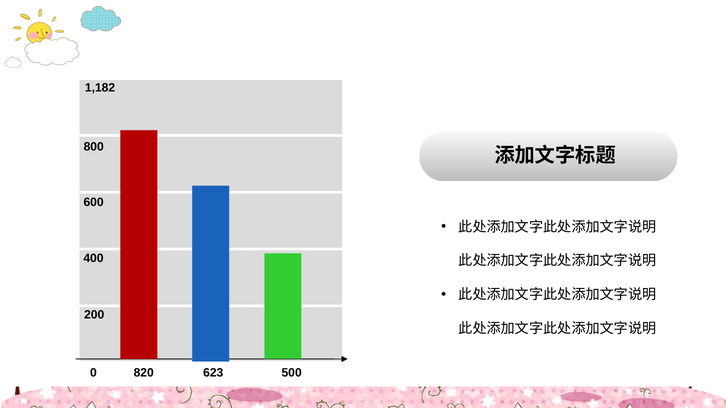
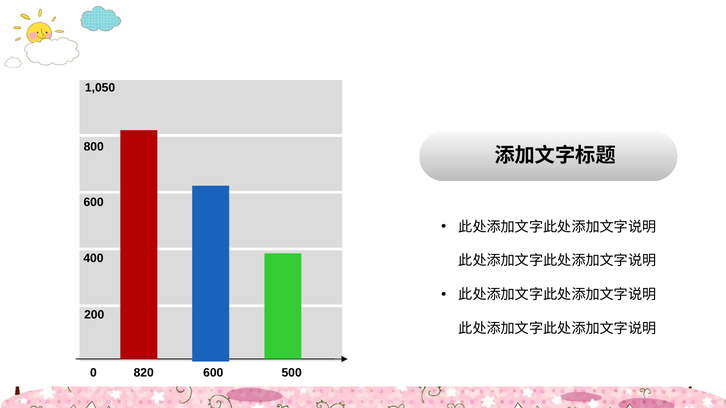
1,182: 1,182 -> 1,050
820 623: 623 -> 600
